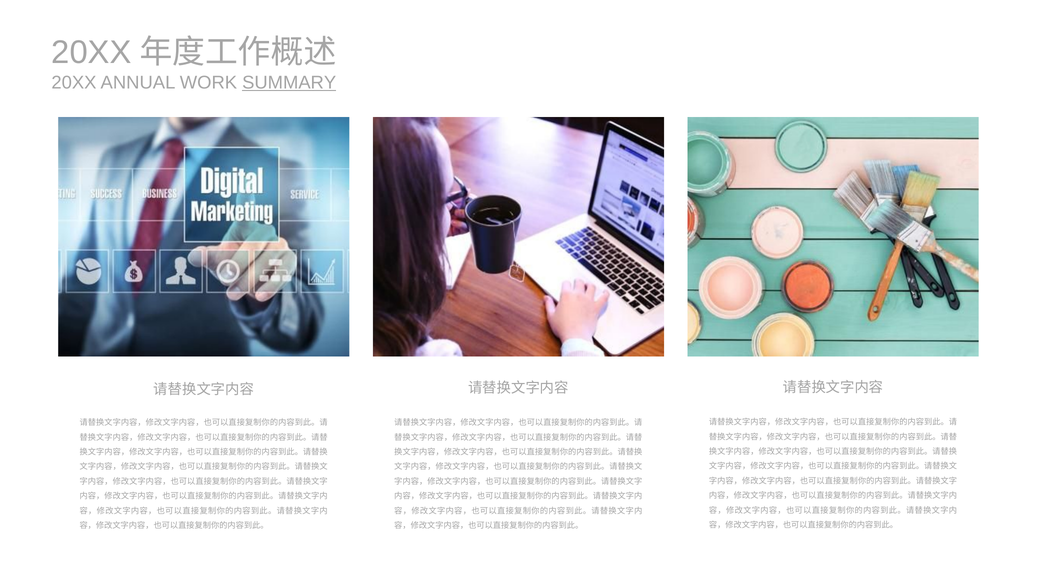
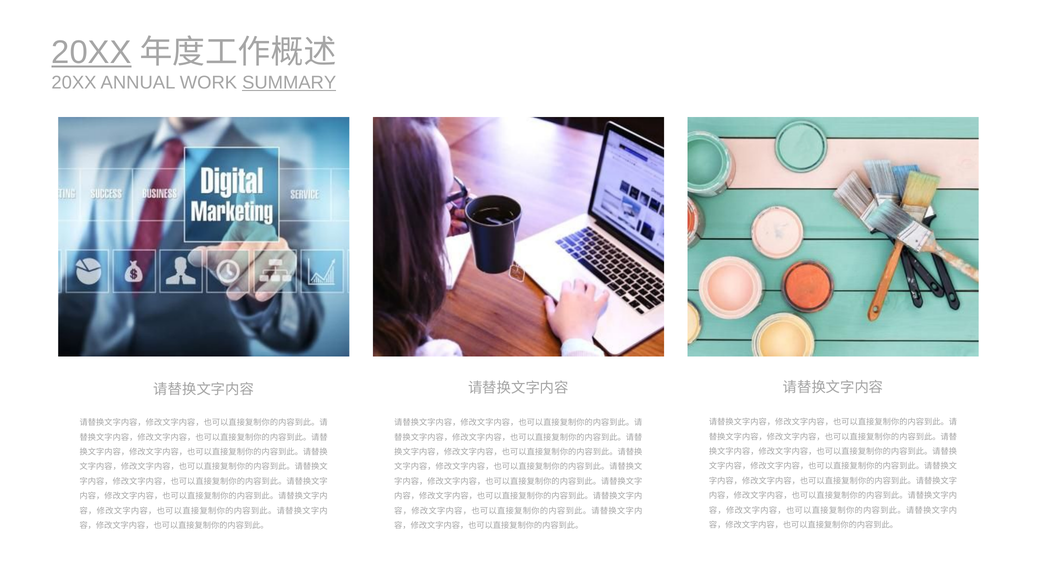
20XX at (92, 52) underline: none -> present
